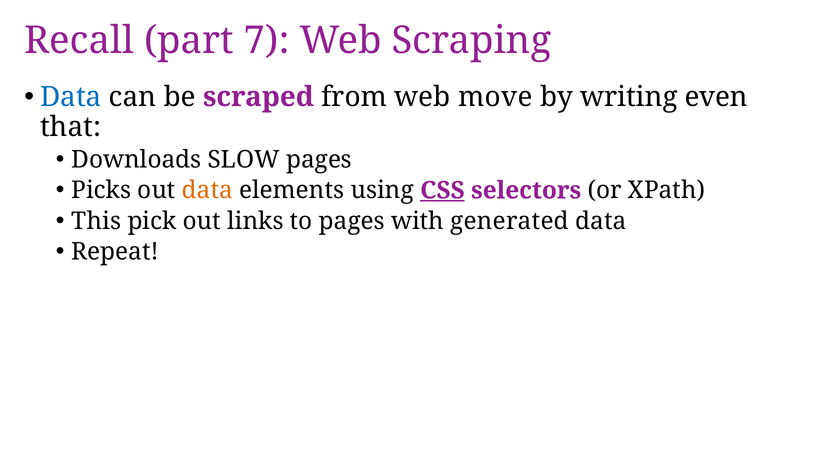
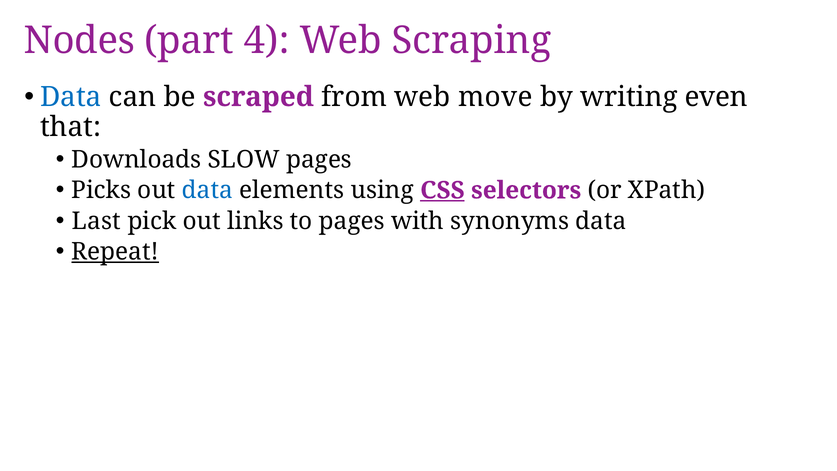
Recall: Recall -> Nodes
7: 7 -> 4
data at (207, 190) colour: orange -> blue
This: This -> Last
generated: generated -> synonyms
Repeat underline: none -> present
